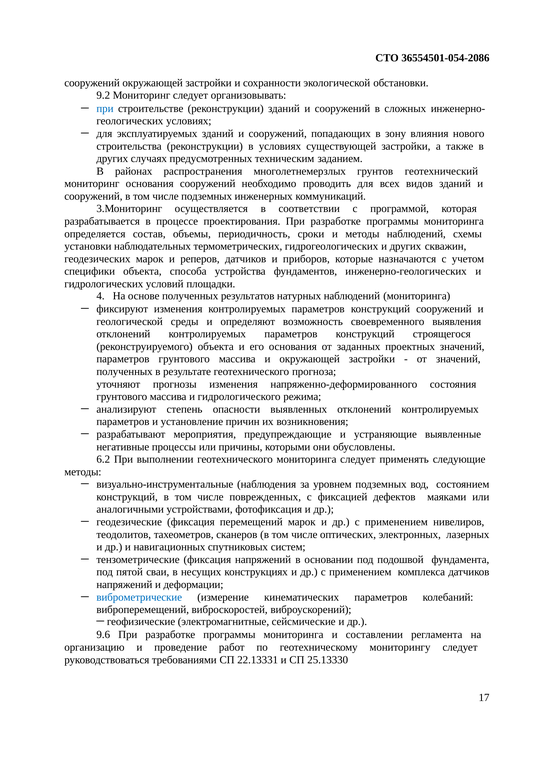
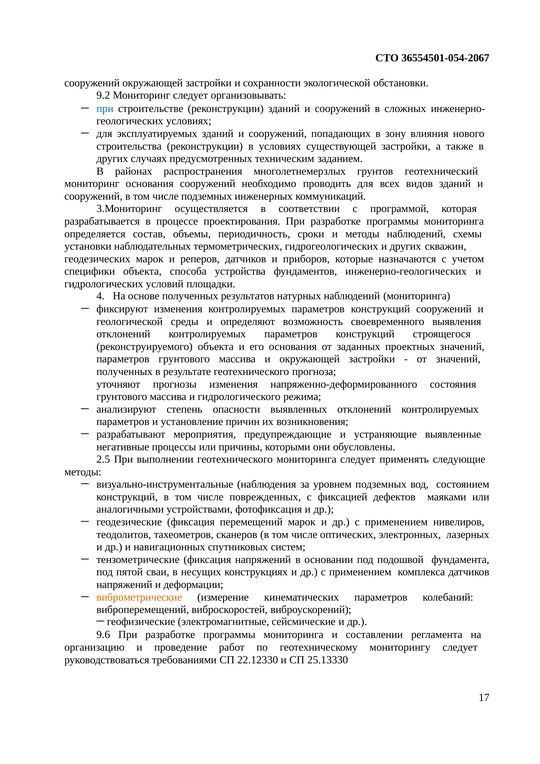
36554501-054-2086: 36554501-054-2086 -> 36554501-054-2067
6.2: 6.2 -> 2.5
виброметрические colour: blue -> orange
22.13331: 22.13331 -> 22.12330
